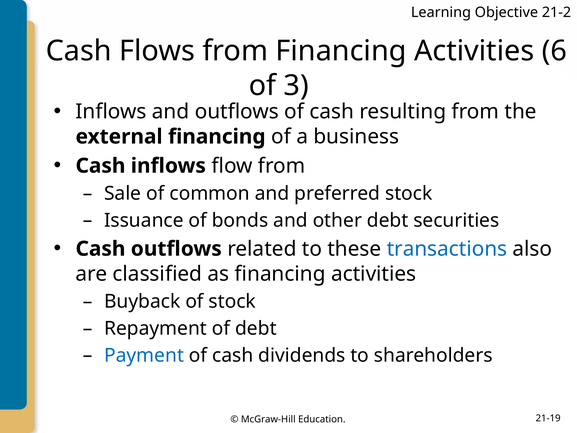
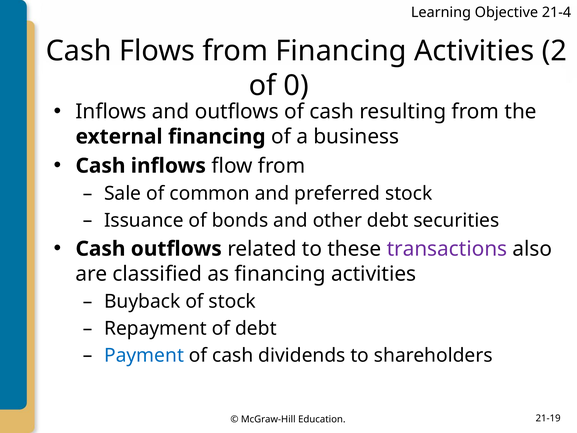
21-2: 21-2 -> 21-4
6: 6 -> 2
3: 3 -> 0
transactions colour: blue -> purple
